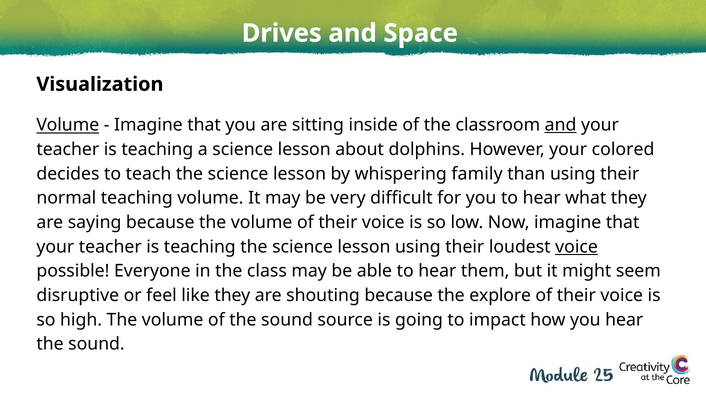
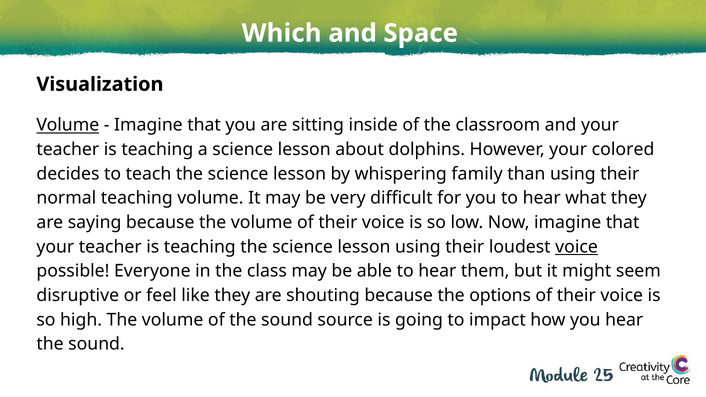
Drives: Drives -> Which
and at (561, 125) underline: present -> none
explore: explore -> options
